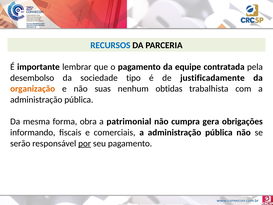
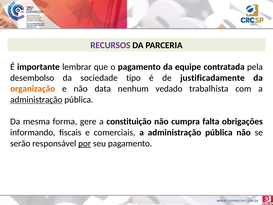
RECURSOS colour: blue -> purple
suas: suas -> data
obtidas: obtidas -> vedado
administração at (36, 100) underline: none -> present
obra: obra -> gere
patrimonial: patrimonial -> constituição
gera: gera -> falta
